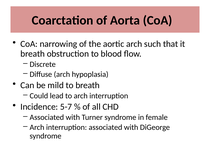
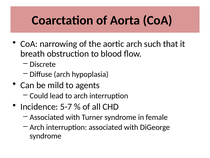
to breath: breath -> agents
